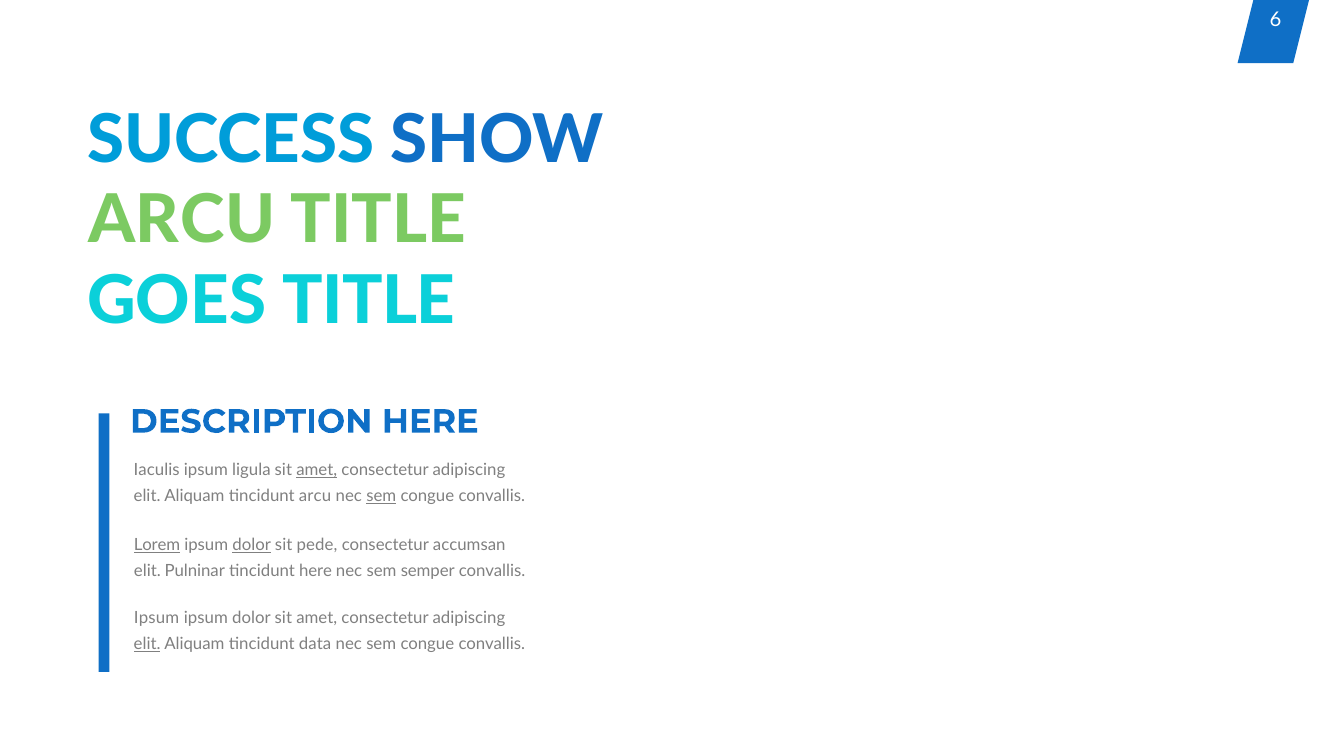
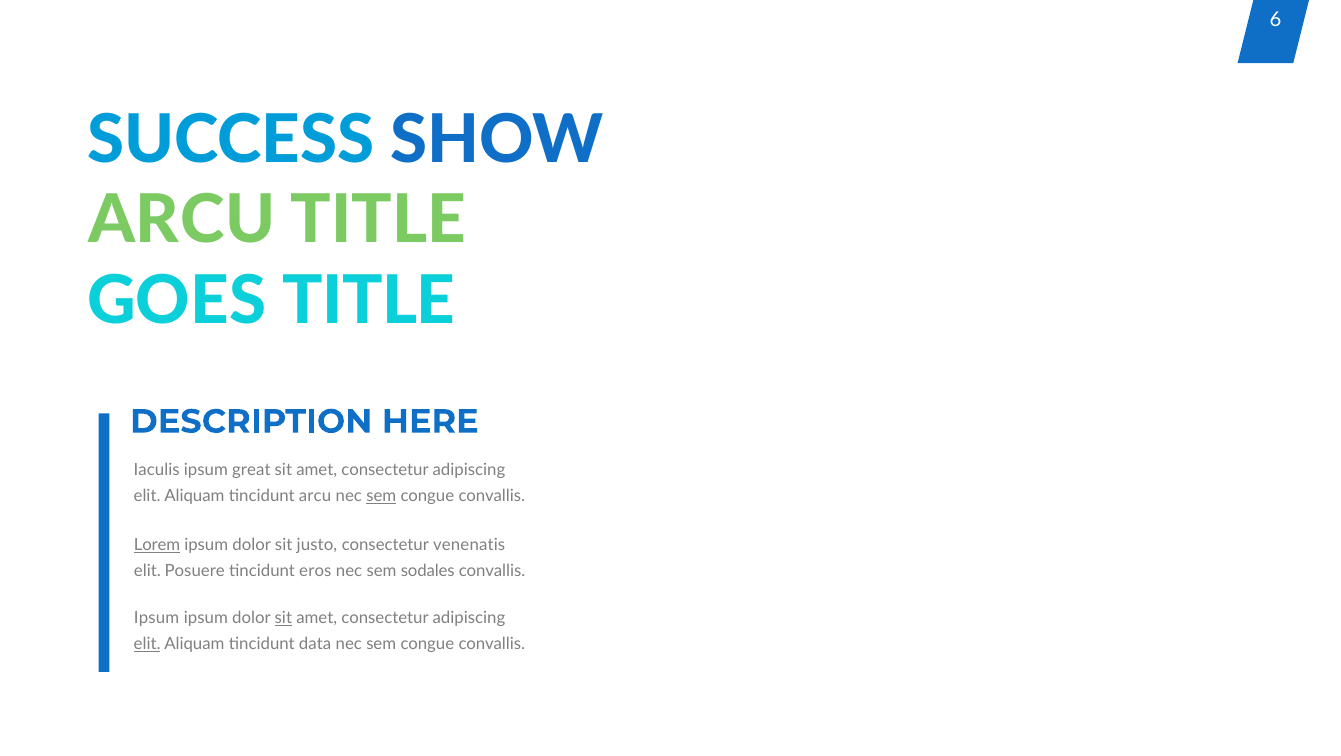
ligula: ligula -> great
amet at (317, 470) underline: present -> none
dolor at (252, 545) underline: present -> none
pede: pede -> justo
accumsan: accumsan -> venenatis
Pulninar: Pulninar -> Posuere
tincidunt here: here -> eros
semper: semper -> sodales
sit at (283, 618) underline: none -> present
